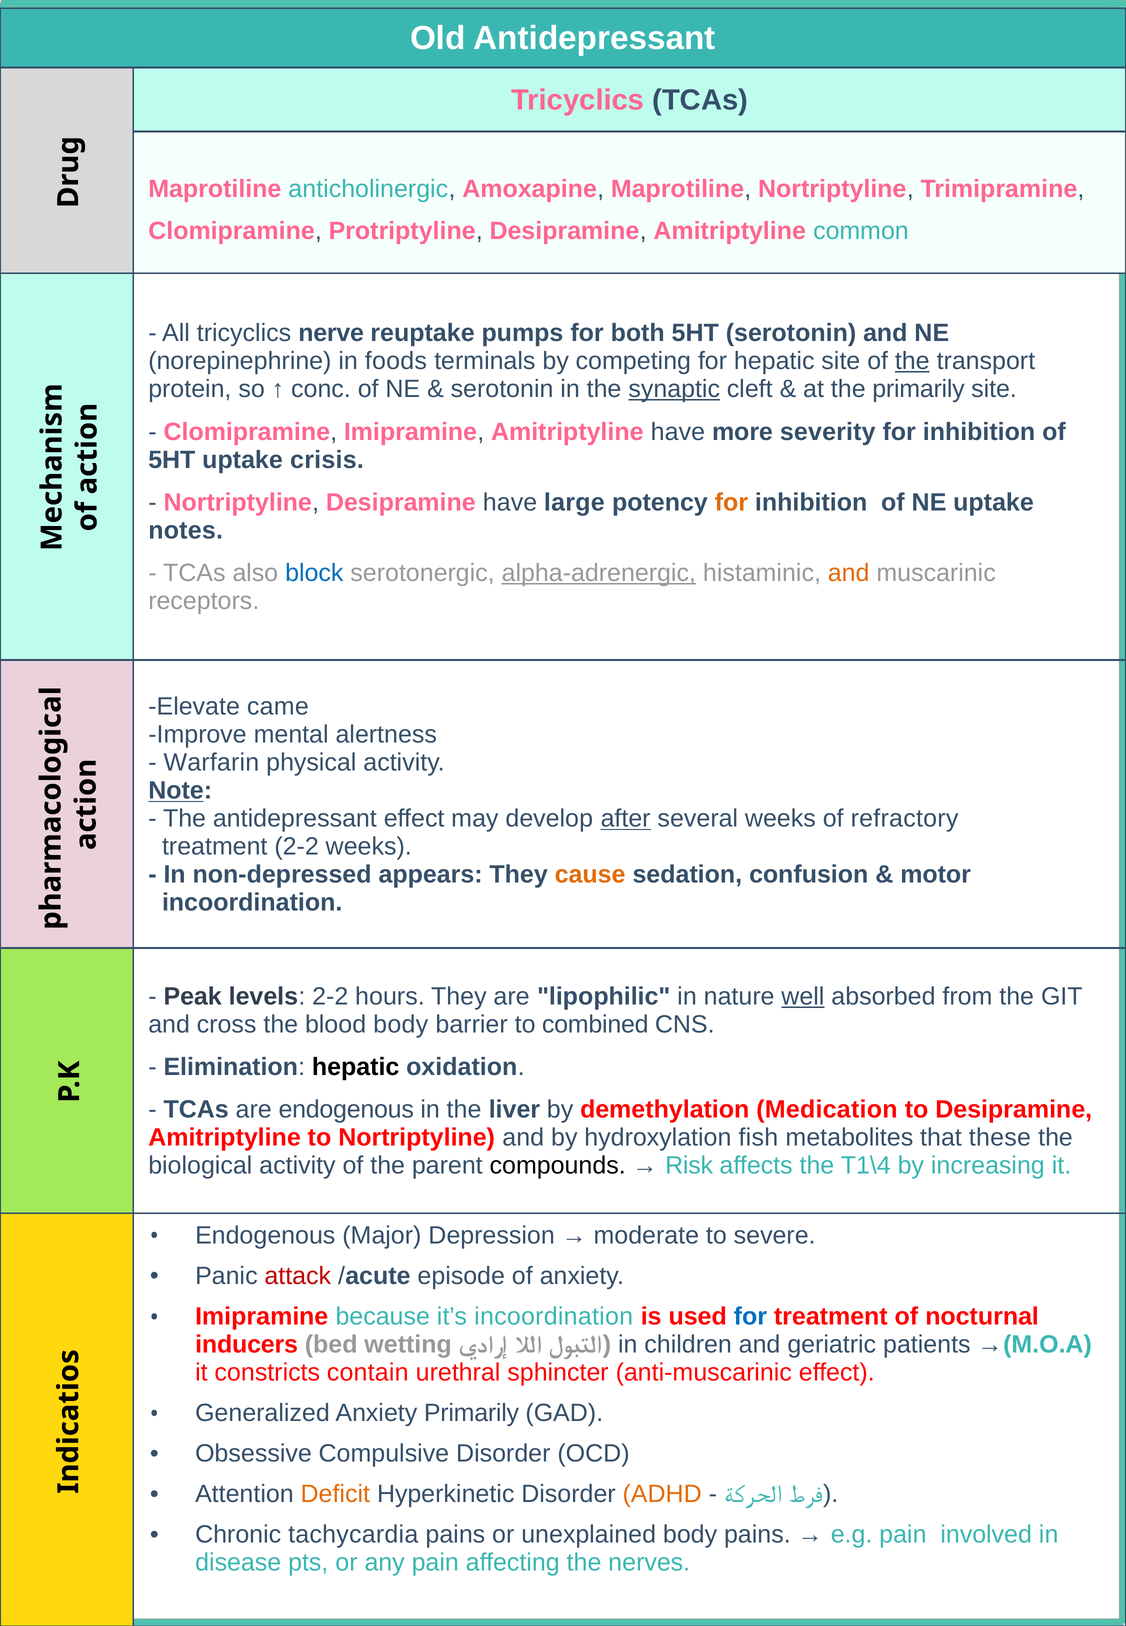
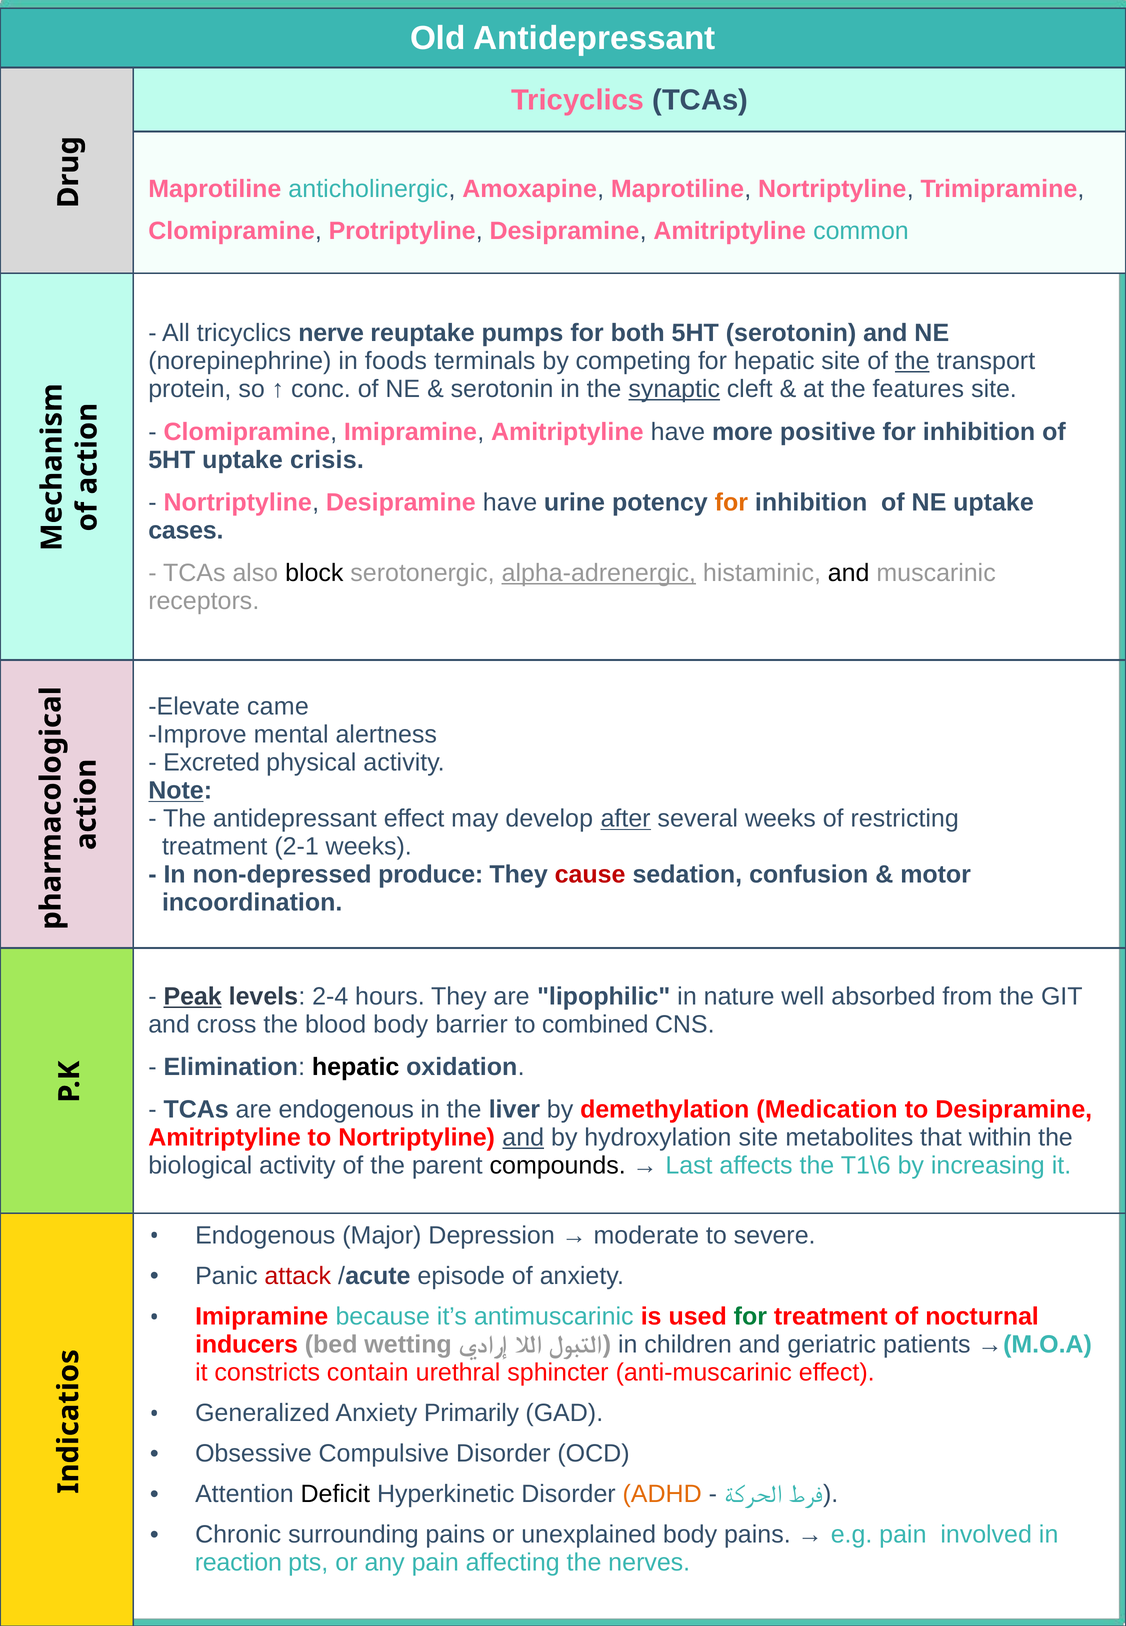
the primarily: primarily -> features
severity: severity -> positive
large: large -> urine
notes: notes -> cases
block colour: blue -> black
and at (849, 573) colour: orange -> black
Warfarin: Warfarin -> Excreted
refractory: refractory -> restricting
treatment 2-2: 2-2 -> 2-1
appears: appears -> produce
cause colour: orange -> red
Peak underline: none -> present
levels 2-2: 2-2 -> 2-4
well underline: present -> none
and at (523, 1138) underline: none -> present
hydroxylation fish: fish -> site
these: these -> within
Risk: Risk -> Last
T1\4: T1\4 -> T1\6
it’s incoordination: incoordination -> antimuscarinic
for at (750, 1317) colour: blue -> green
Deficit colour: orange -> black
tachycardia: tachycardia -> surrounding
disease: disease -> reaction
